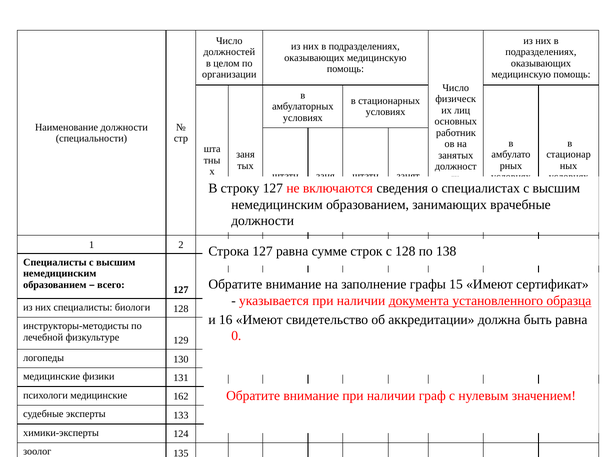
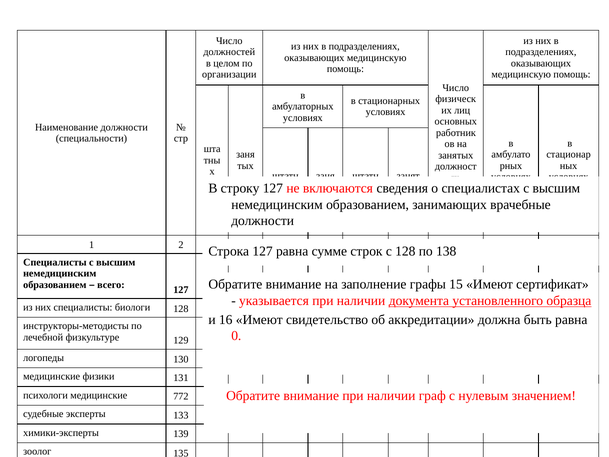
162: 162 -> 772
124: 124 -> 139
